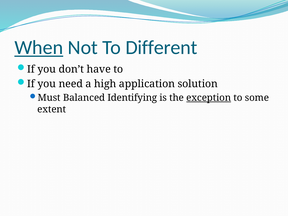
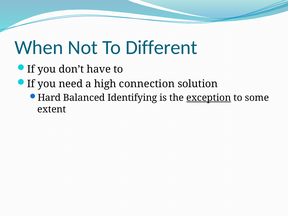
When underline: present -> none
application: application -> connection
Must: Must -> Hard
